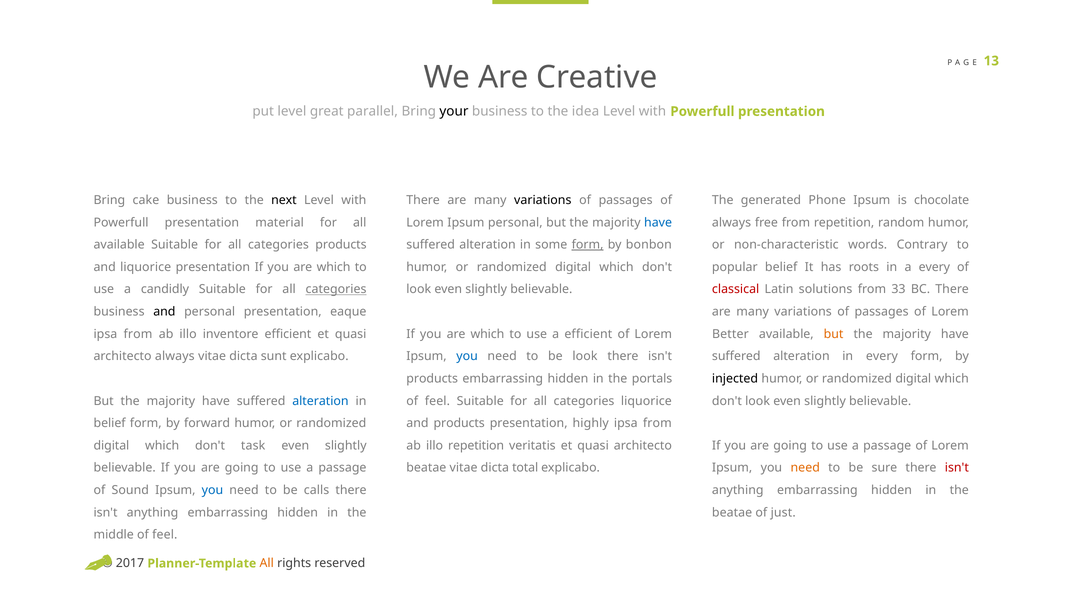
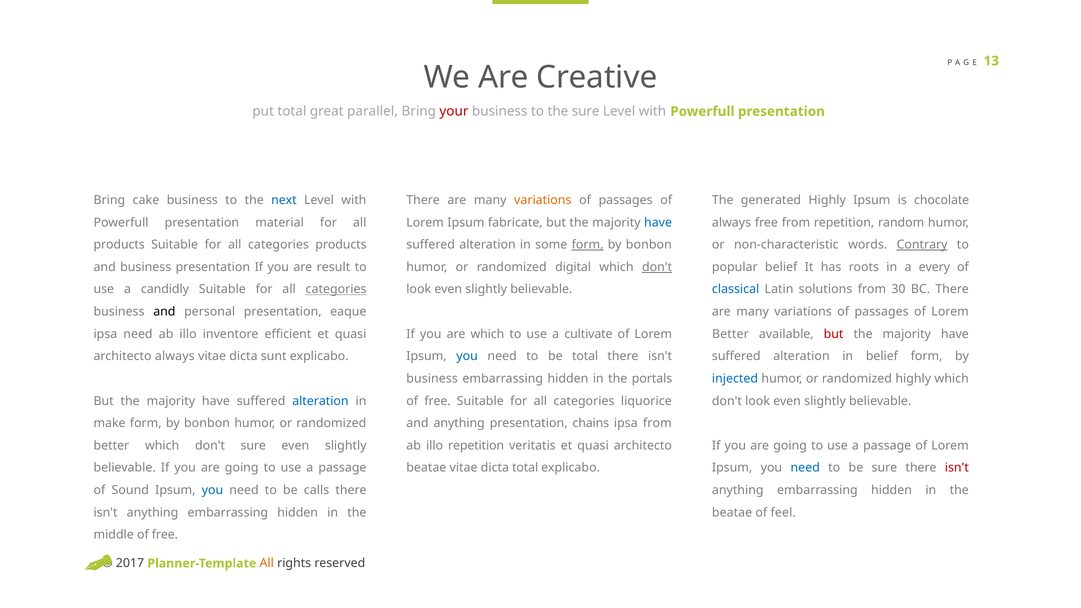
put level: level -> total
your colour: black -> red
the idea: idea -> sure
next colour: black -> blue
variations at (543, 200) colour: black -> orange
generated Phone: Phone -> Highly
Ipsum personal: personal -> fabricate
available at (119, 245): available -> products
Contrary underline: none -> present
and liquorice: liquorice -> business
which at (334, 267): which -> result
don't at (657, 267) underline: none -> present
classical colour: red -> blue
33: 33 -> 30
from at (138, 334): from -> need
a efficient: efficient -> cultivate
but at (834, 334) colour: orange -> red
be look: look -> total
in every: every -> belief
products at (432, 379): products -> business
injected colour: black -> blue
digital at (913, 379): digital -> highly
feel at (437, 401): feel -> free
belief at (110, 423): belief -> make
forward at (207, 423): forward -> bonbon
and products: products -> anything
highly: highly -> chains
digital at (111, 446): digital -> better
don't task: task -> sure
need at (805, 468) colour: orange -> blue
just: just -> feel
middle of feel: feel -> free
